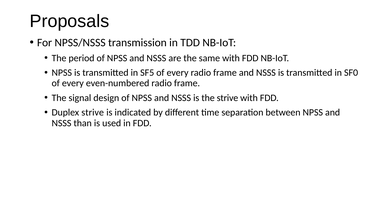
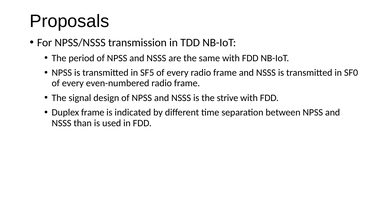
Duplex strive: strive -> frame
